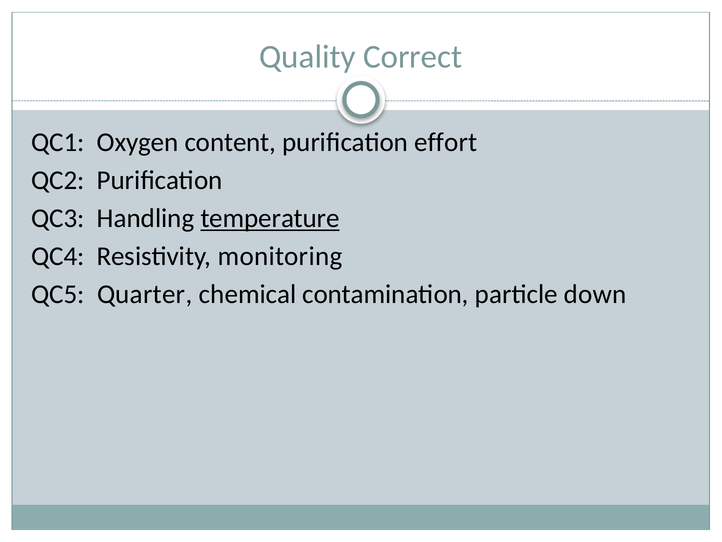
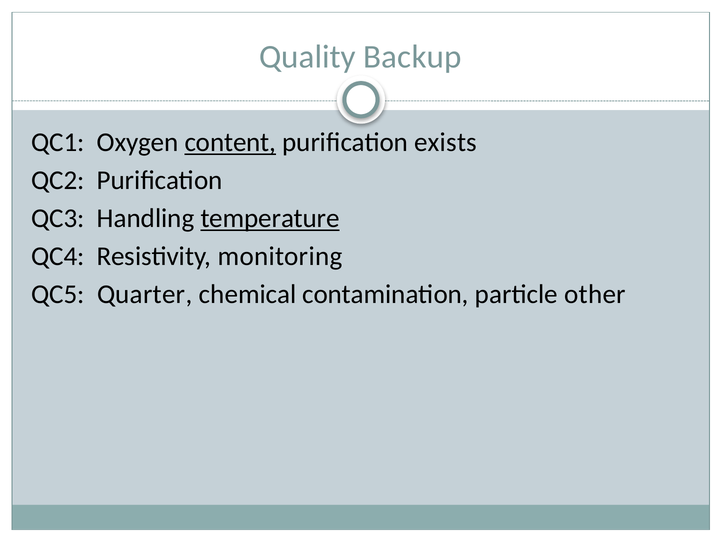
Correct: Correct -> Backup
content underline: none -> present
effort: effort -> exists
down: down -> other
